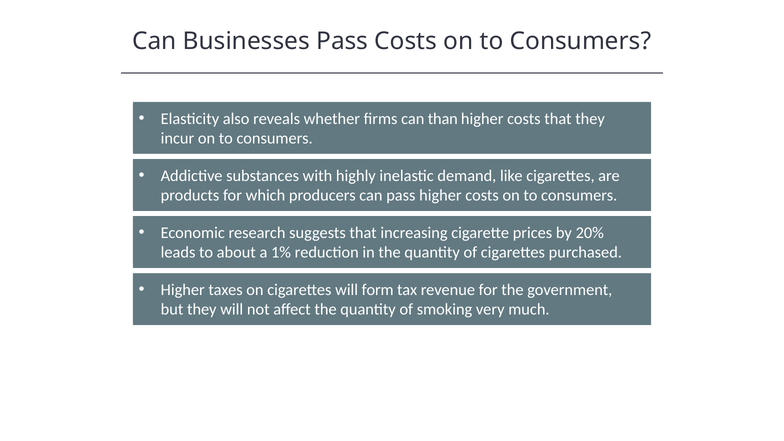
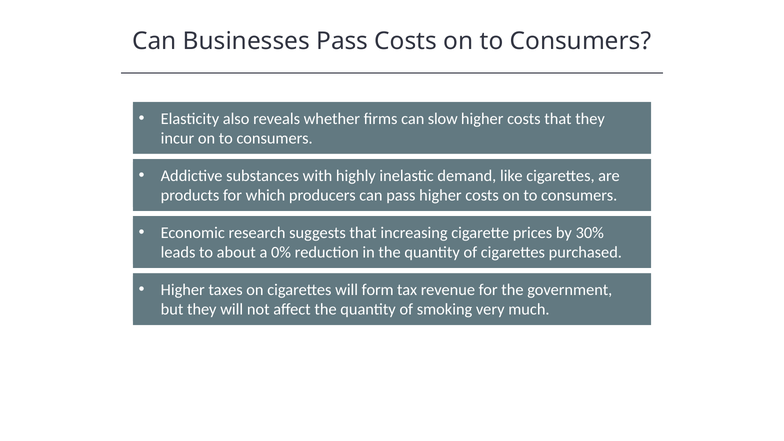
than: than -> slow
20%: 20% -> 30%
1%: 1% -> 0%
